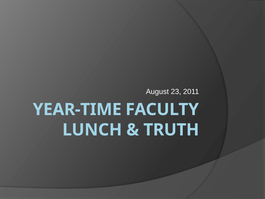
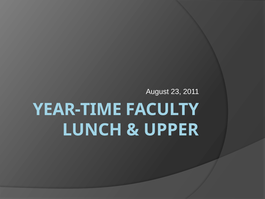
TRUTH: TRUTH -> UPPER
